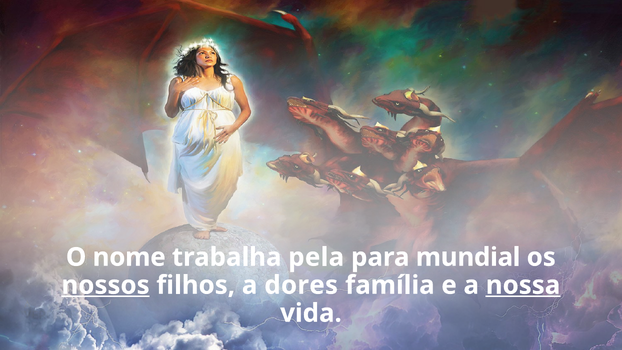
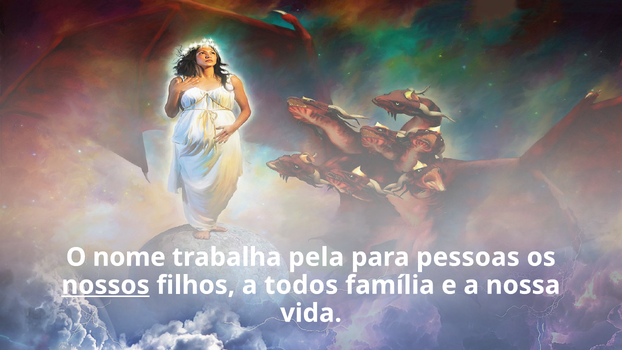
mundial: mundial -> pessoas
dores: dores -> todos
nossa underline: present -> none
